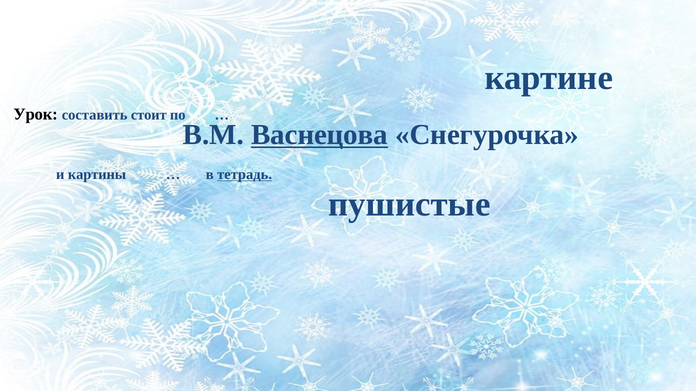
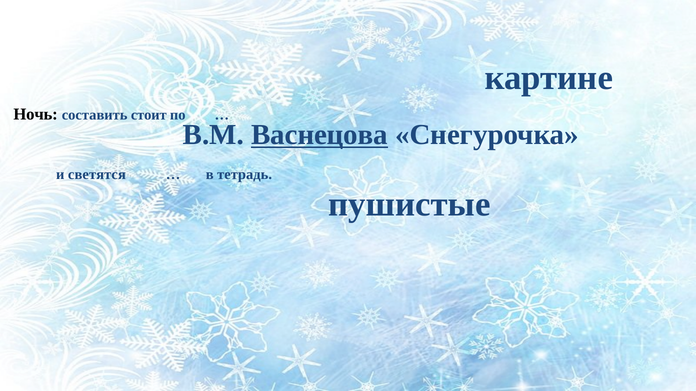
Урок: Урок -> Ночь
картины: картины -> светятся
тетрадь underline: present -> none
